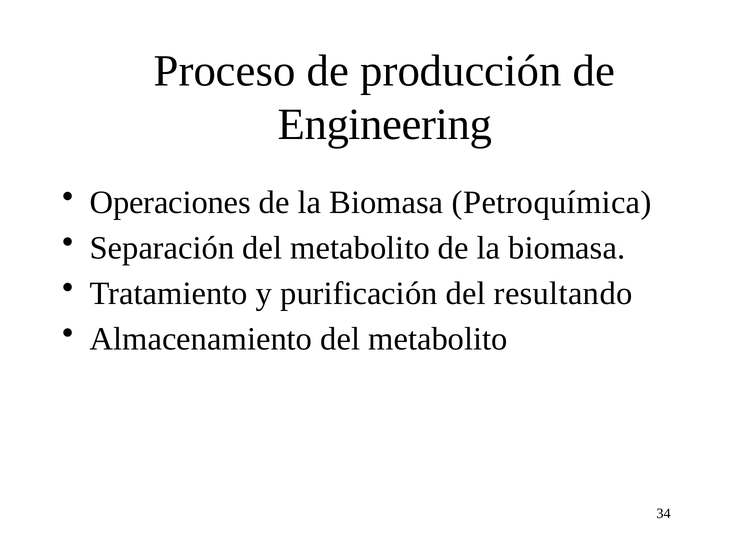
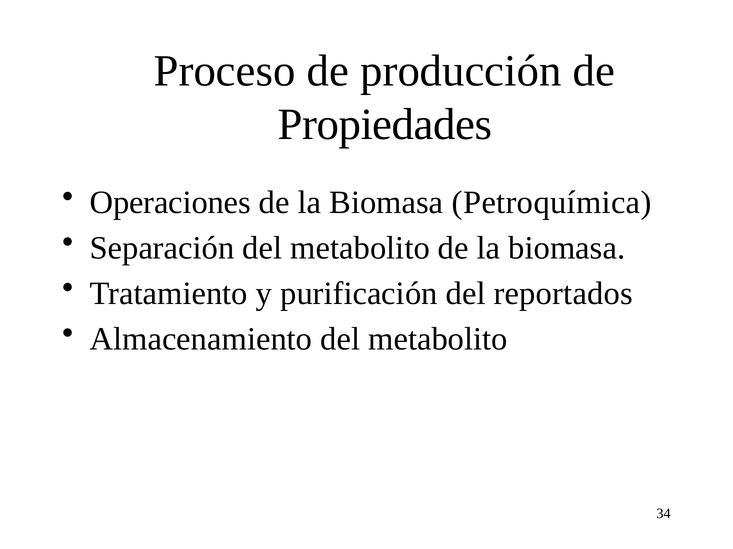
Engineering: Engineering -> Propiedades
resultando: resultando -> reportados
